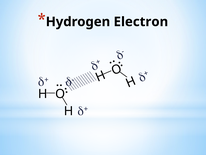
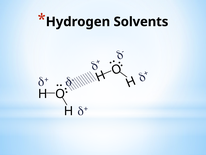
Electron: Electron -> Solvents
